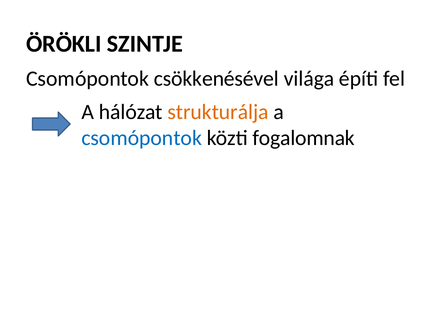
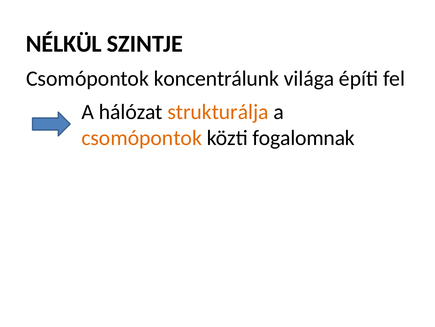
ÖRÖKLI: ÖRÖKLI -> NÉLKÜL
csökkenésével: csökkenésével -> koncentrálunk
csomópontok at (142, 138) colour: blue -> orange
